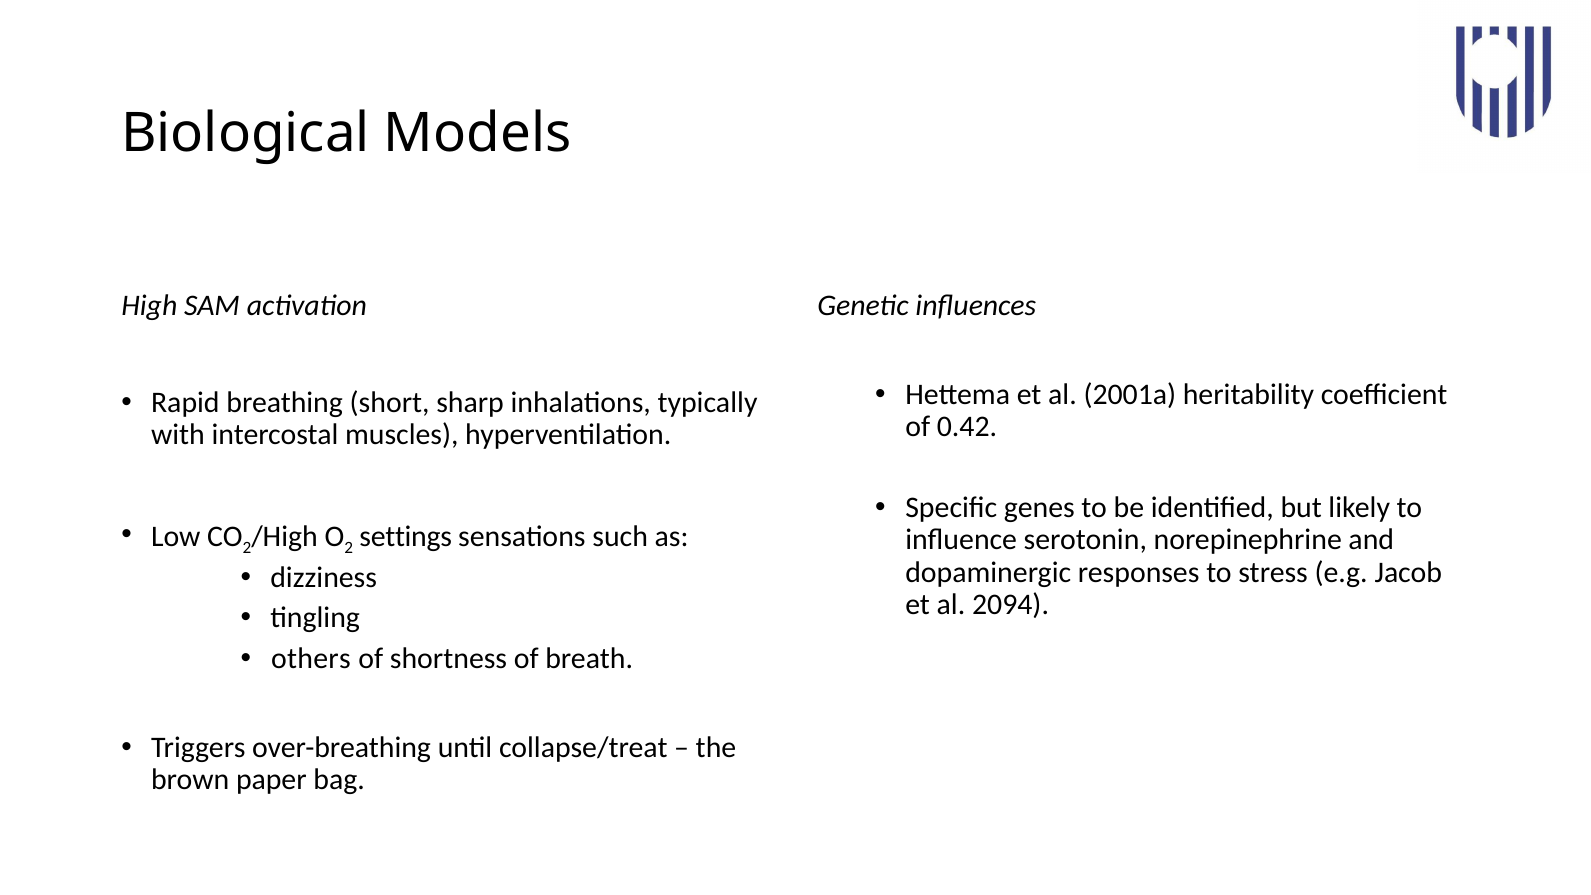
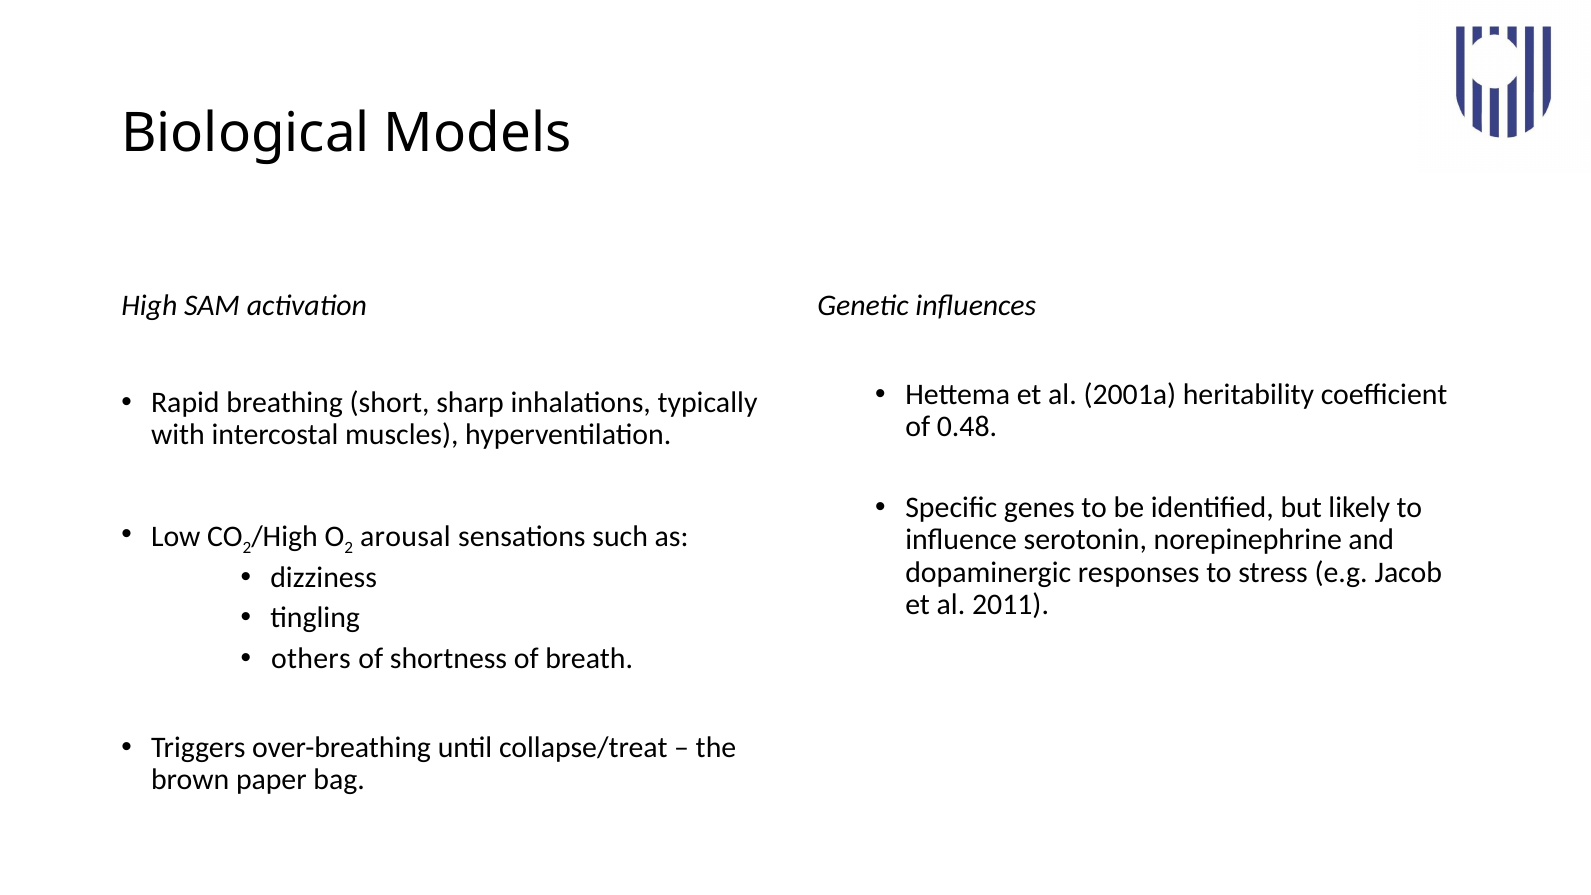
0.42: 0.42 -> 0.48
settings: settings -> arousal
2094: 2094 -> 2011
